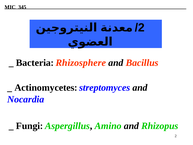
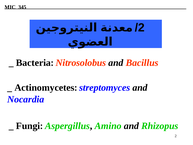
Rhizosphere: Rhizosphere -> Nitrosolobus
